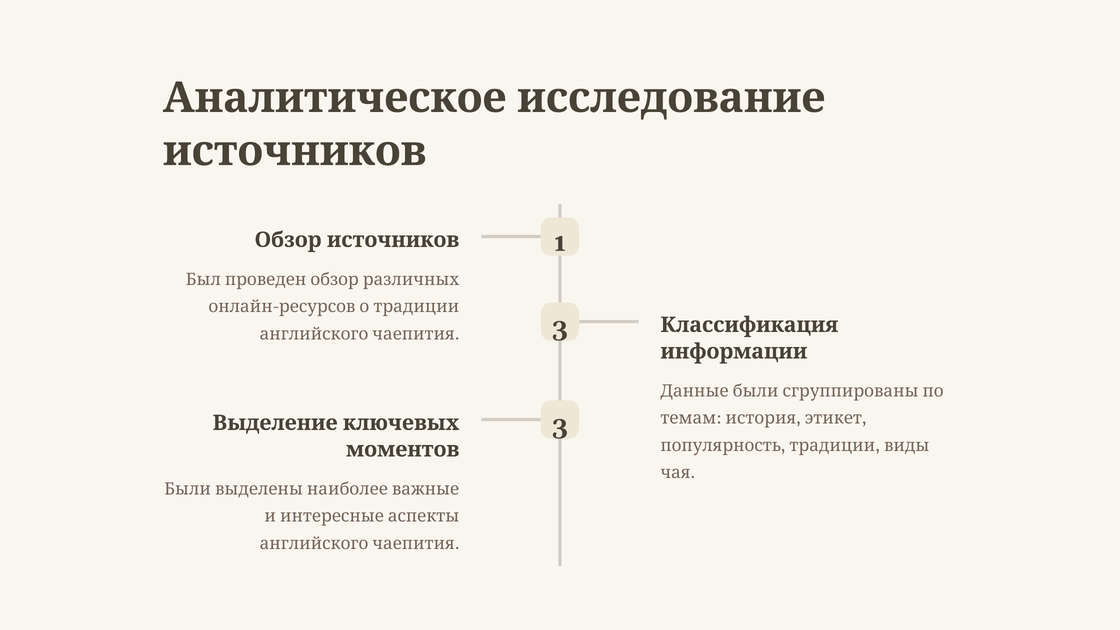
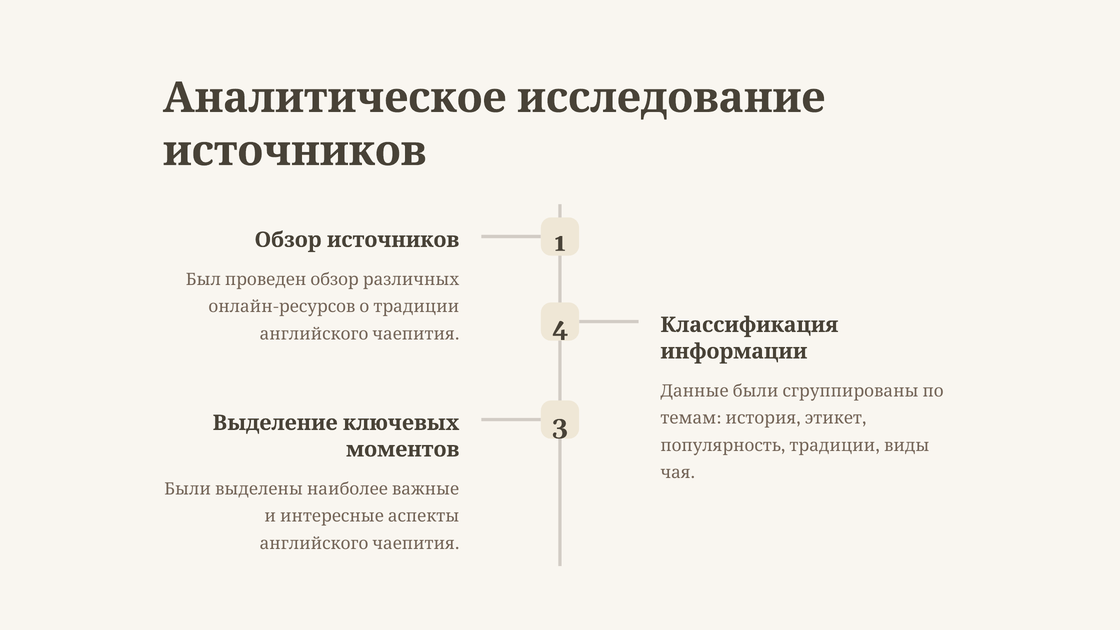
3 at (560, 327): 3 -> 4
